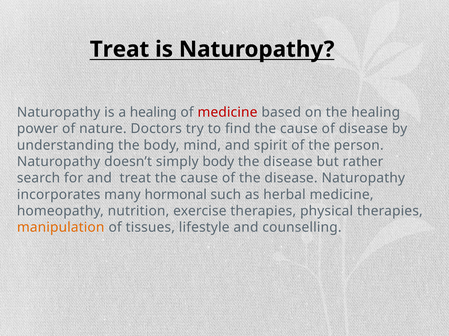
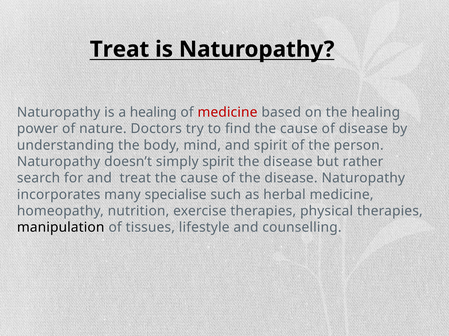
simply body: body -> spirit
hormonal: hormonal -> specialise
manipulation colour: orange -> black
